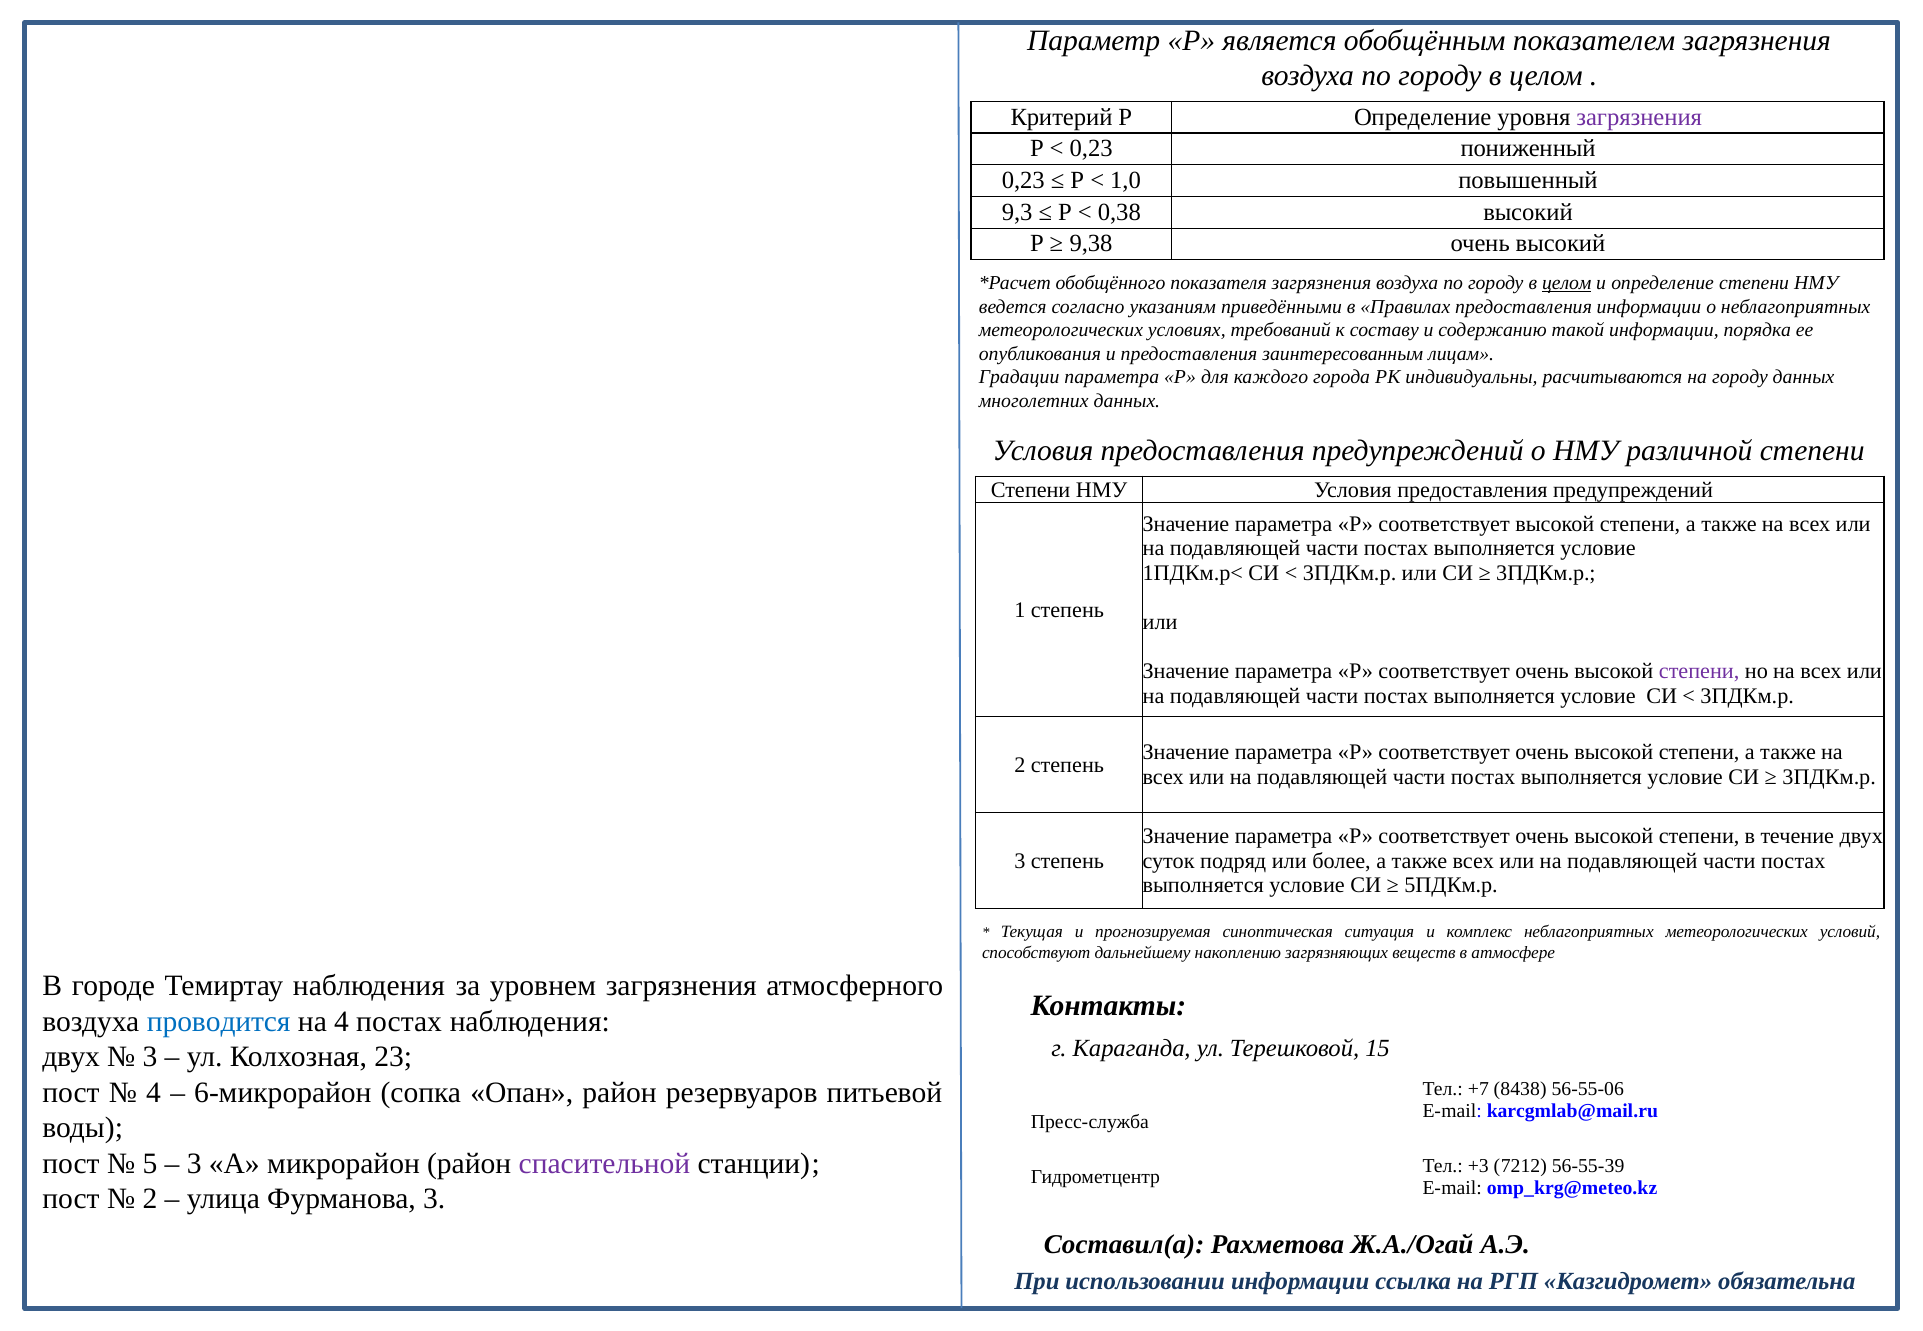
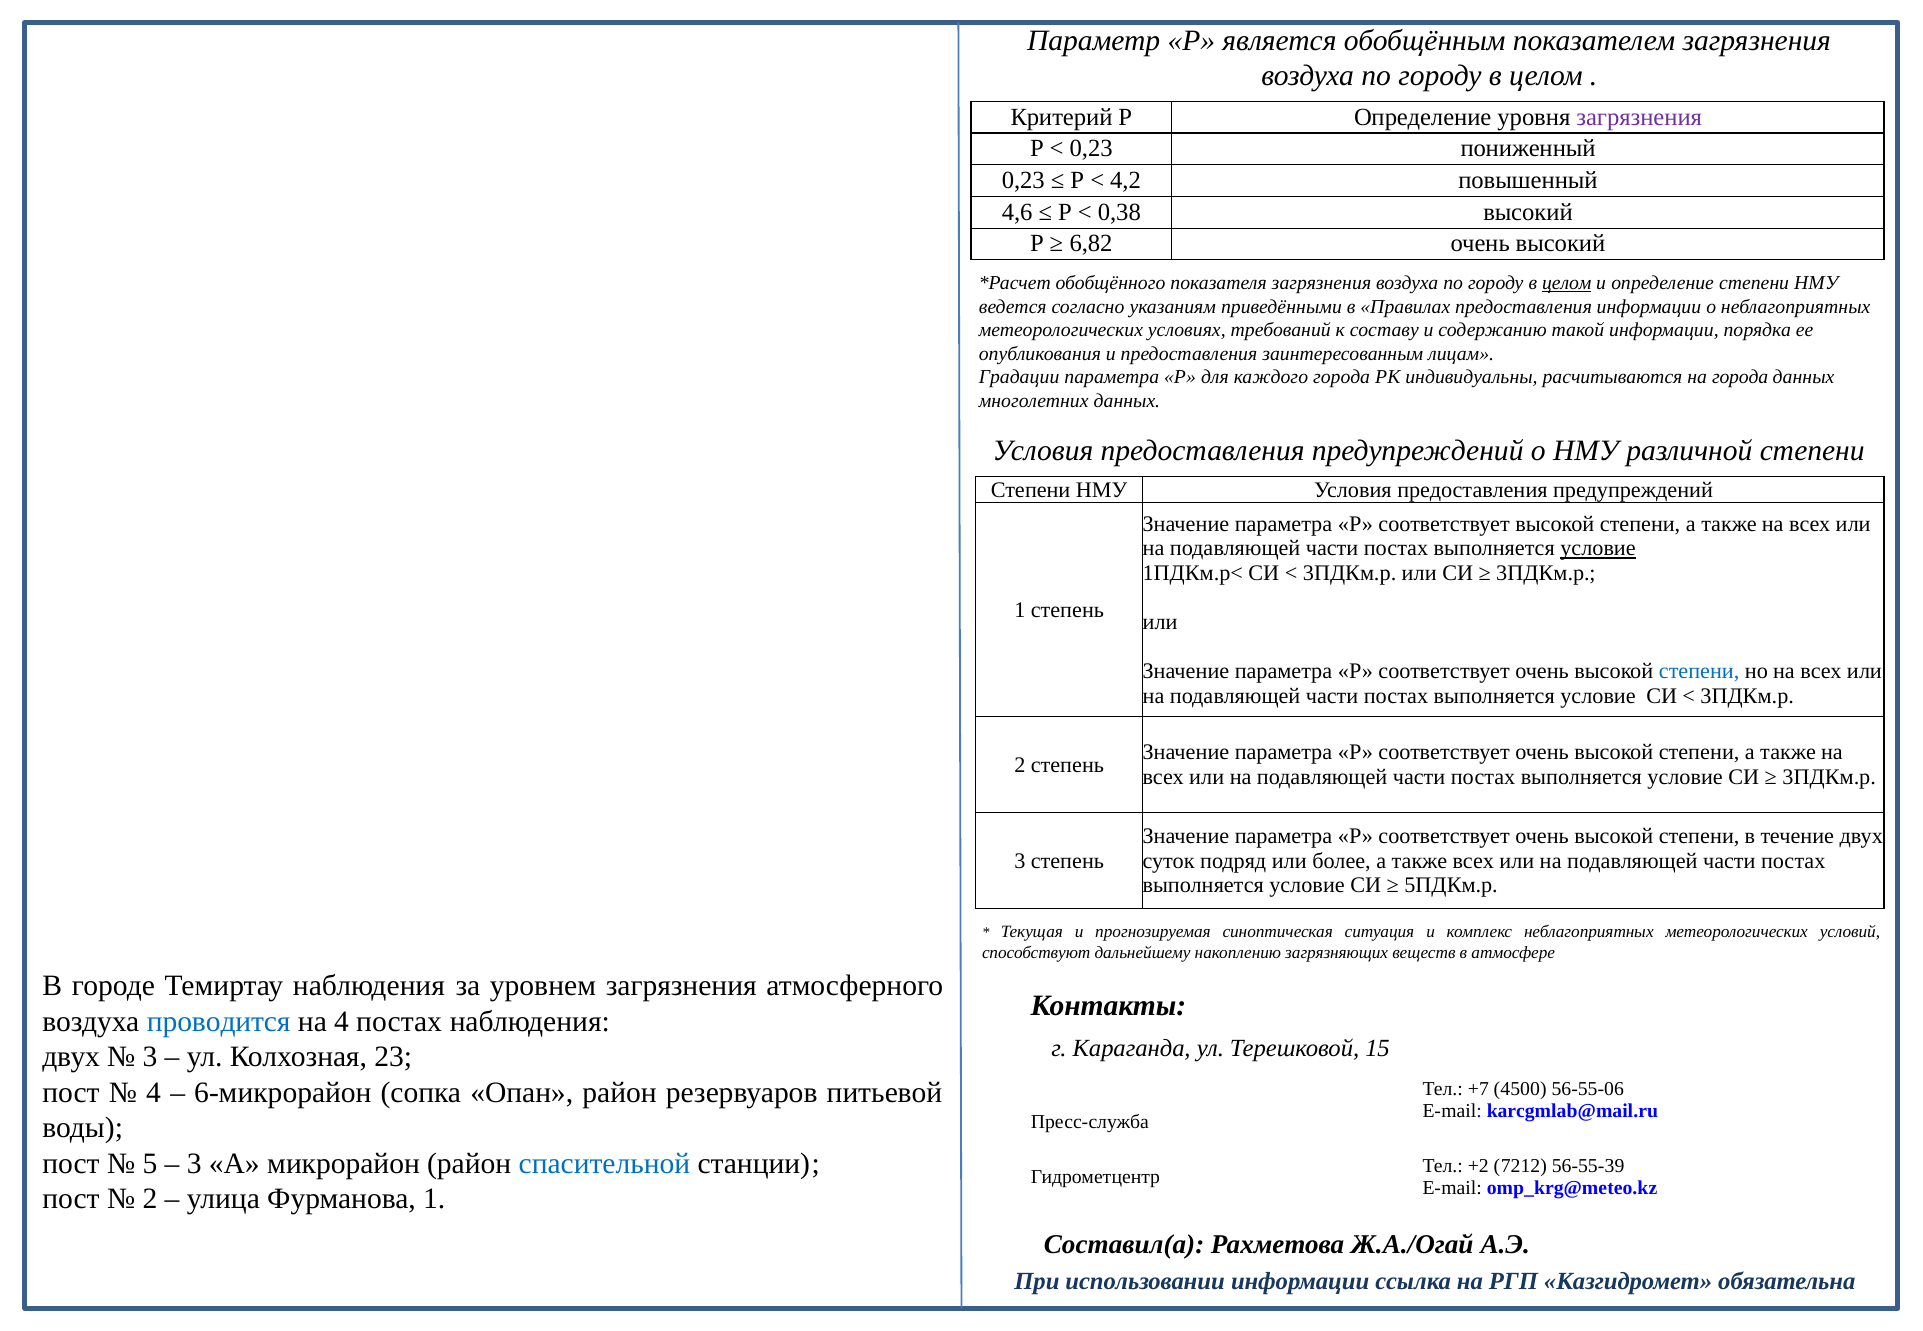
1,0: 1,0 -> 4,2
9,3: 9,3 -> 4,6
9,38: 9,38 -> 6,82
на городу: городу -> города
условие at (1598, 549) underline: none -> present
степени at (1699, 672) colour: purple -> blue
8438: 8438 -> 4500
спасительной colour: purple -> blue
+3: +3 -> +2
Фурманова 3: 3 -> 1
